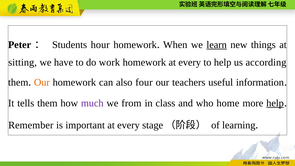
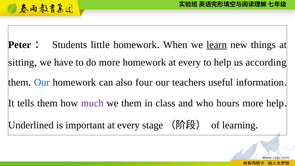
hour: hour -> little
do work: work -> more
Our at (42, 82) colour: orange -> blue
we from: from -> them
home: home -> hours
help at (275, 103) underline: present -> none
Remember: Remember -> Underlined
